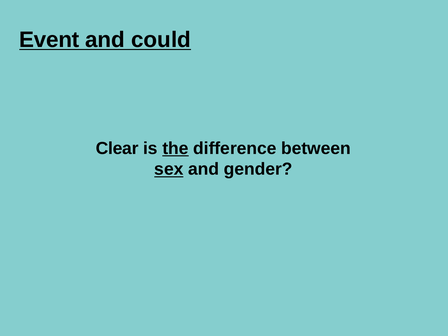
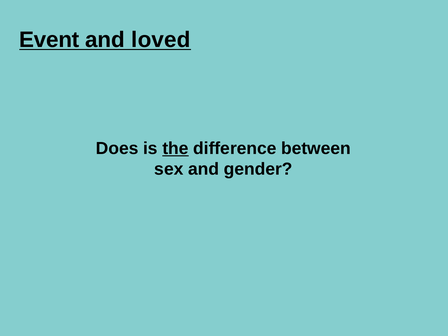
could: could -> loved
Clear: Clear -> Does
sex underline: present -> none
